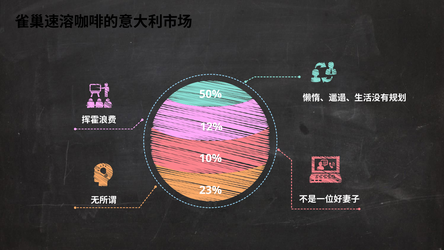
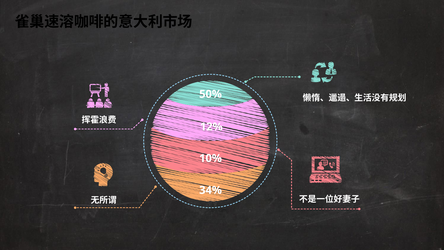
23%: 23% -> 34%
